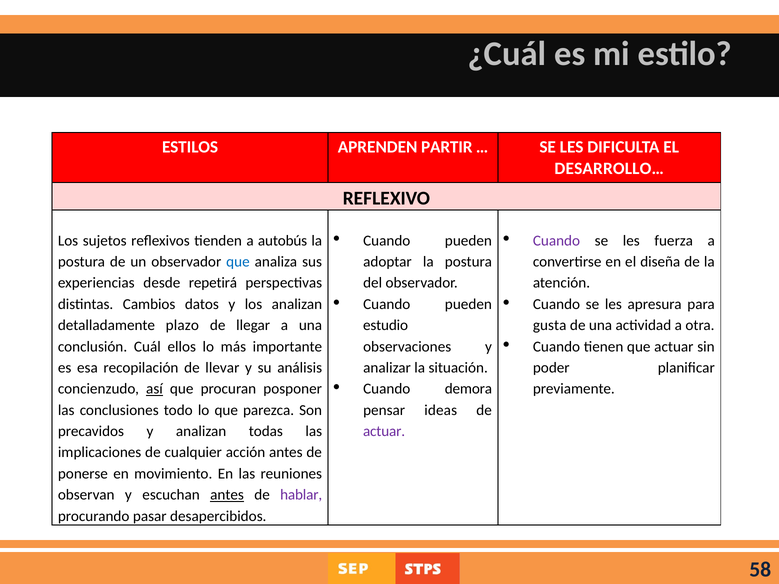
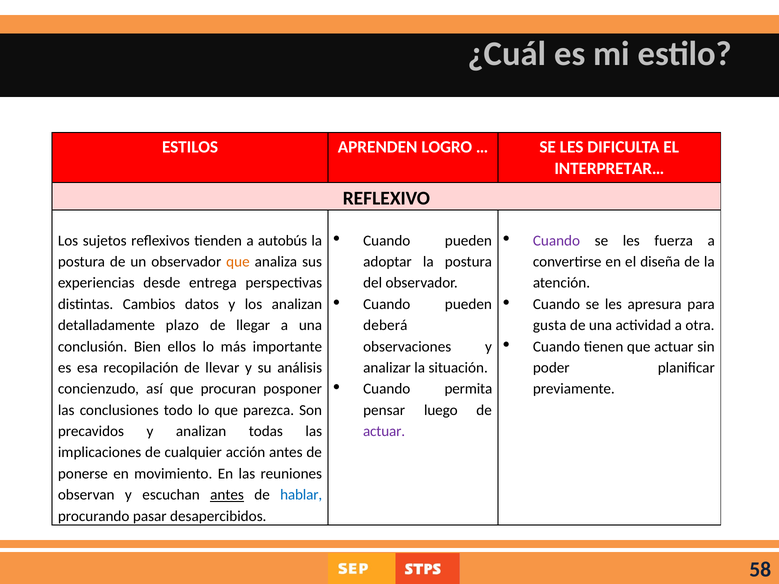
PARTIR: PARTIR -> LOGRO
DESARROLLO…: DESARROLLO… -> INTERPRETAR…
que at (238, 262) colour: blue -> orange
repetirá: repetirá -> entrega
estudio: estudio -> deberá
Cuál: Cuál -> Bien
demora: demora -> permita
así underline: present -> none
ideas: ideas -> luego
hablar colour: purple -> blue
